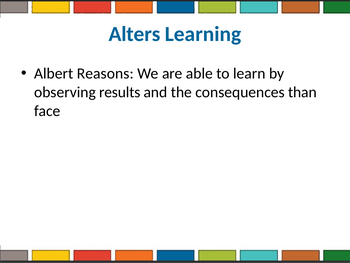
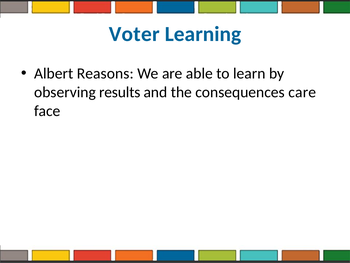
Alters: Alters -> Voter
than: than -> care
